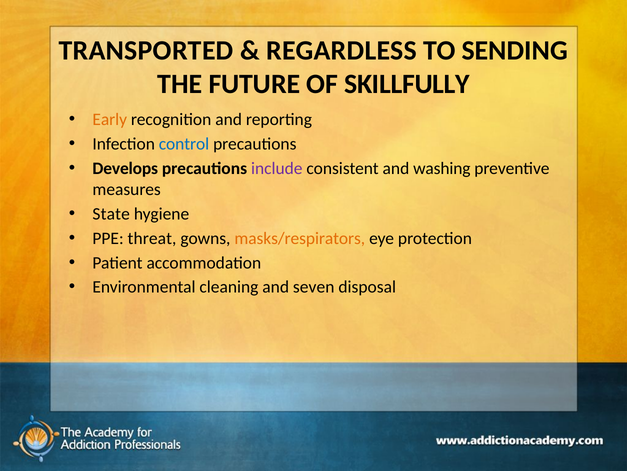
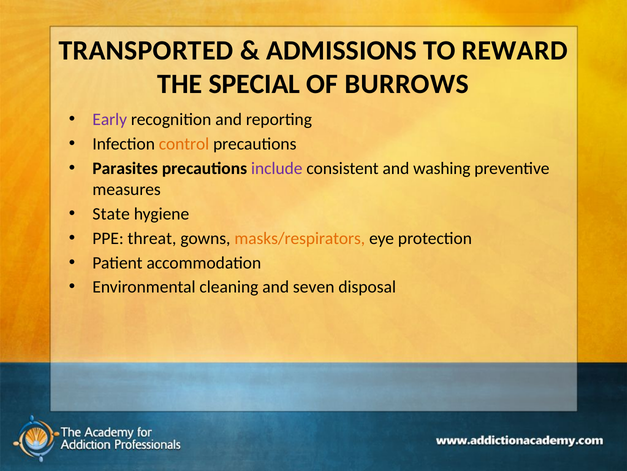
REGARDLESS: REGARDLESS -> ADMISSIONS
SENDING: SENDING -> REWARD
FUTURE: FUTURE -> SPECIAL
SKILLFULLY: SKILLFULLY -> BURROWS
Early colour: orange -> purple
control colour: blue -> orange
Develops: Develops -> Parasites
